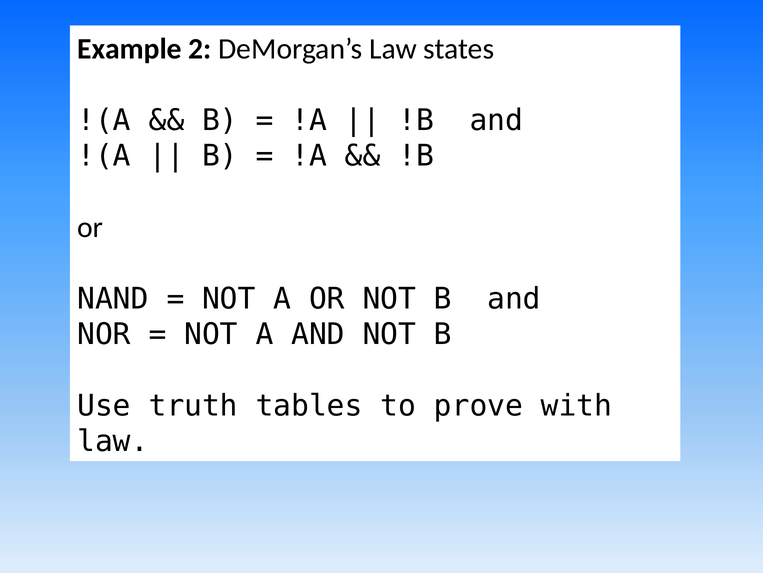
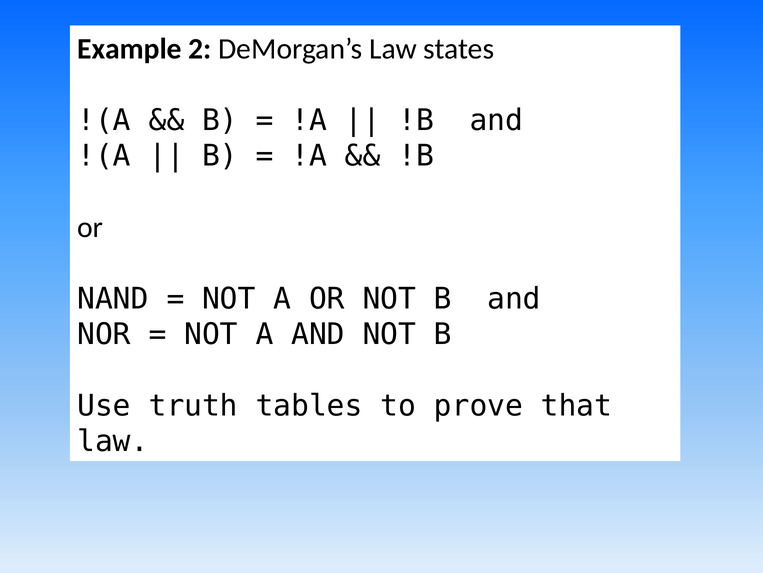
with: with -> that
